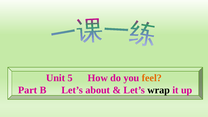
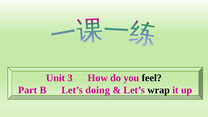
5: 5 -> 3
feel colour: orange -> black
about: about -> doing
